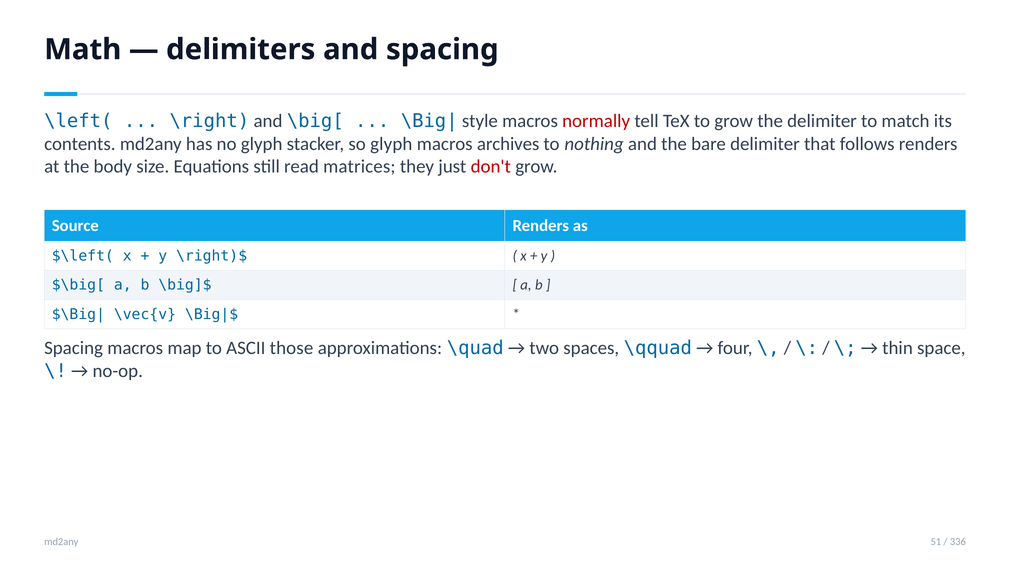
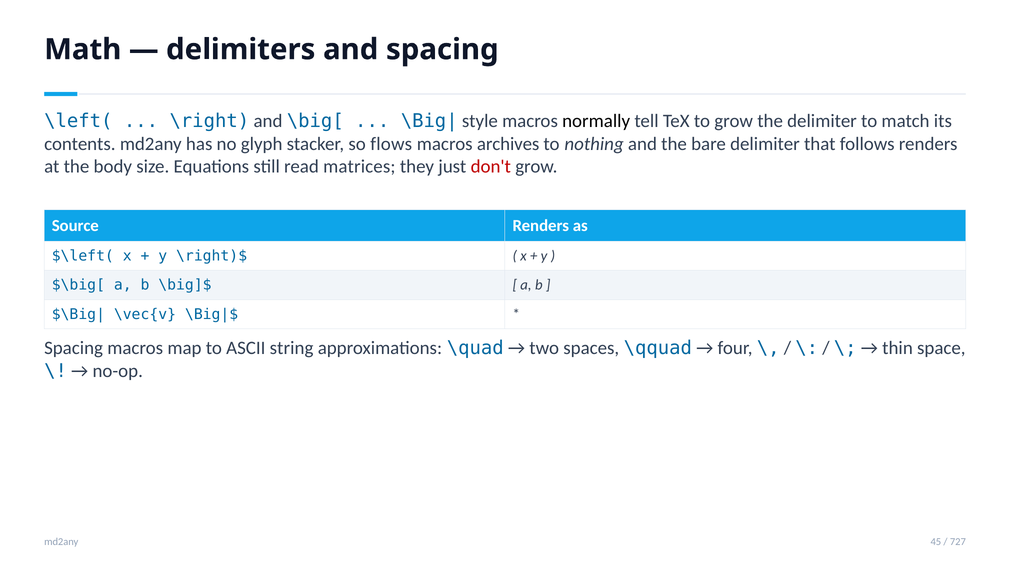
normally colour: red -> black
so glyph: glyph -> flows
those: those -> string
51: 51 -> 45
336: 336 -> 727
